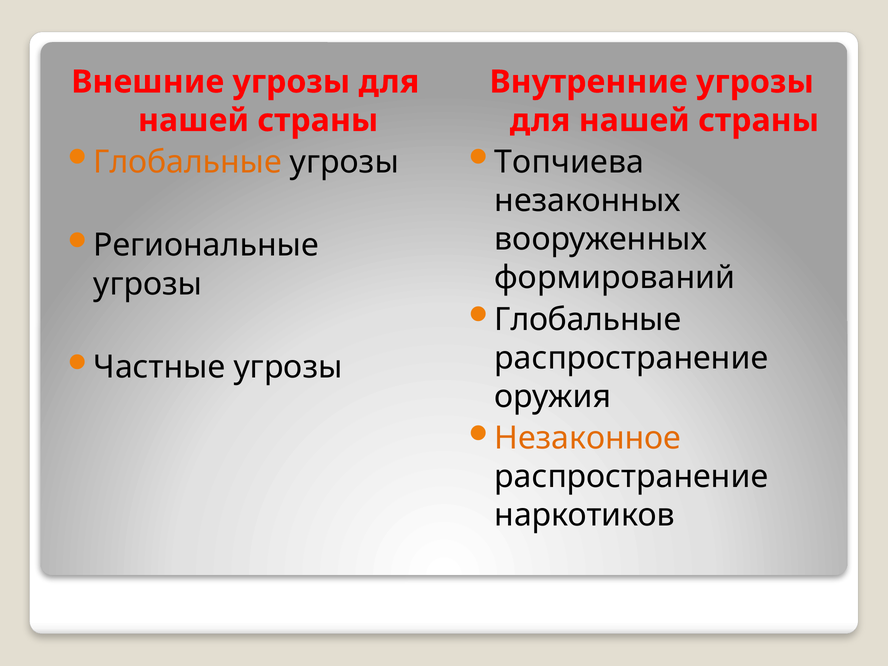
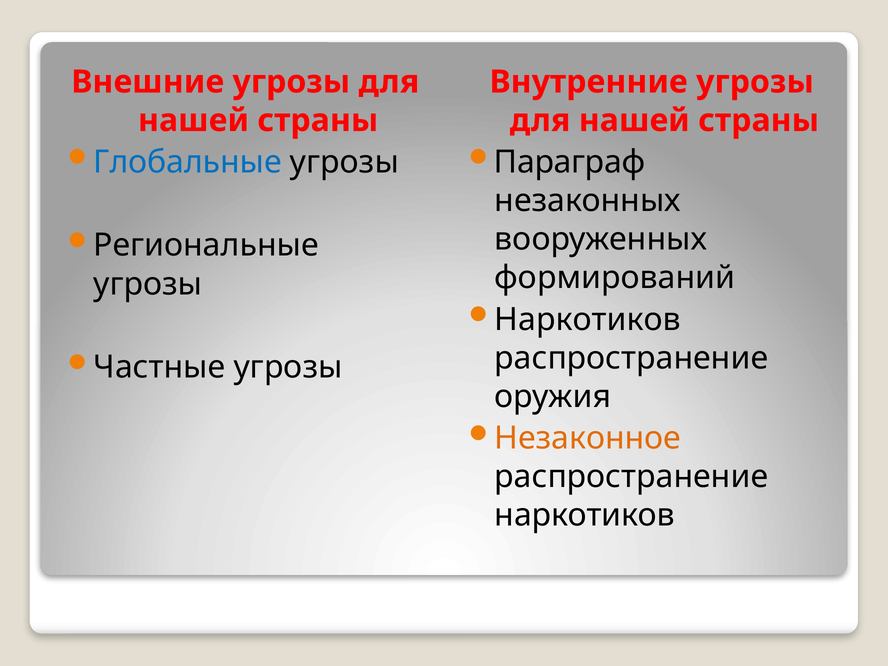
Глобальные at (188, 162) colour: orange -> blue
Топчиева: Топчиева -> Параграф
Глобальные at (588, 319): Глобальные -> Наркотиков
